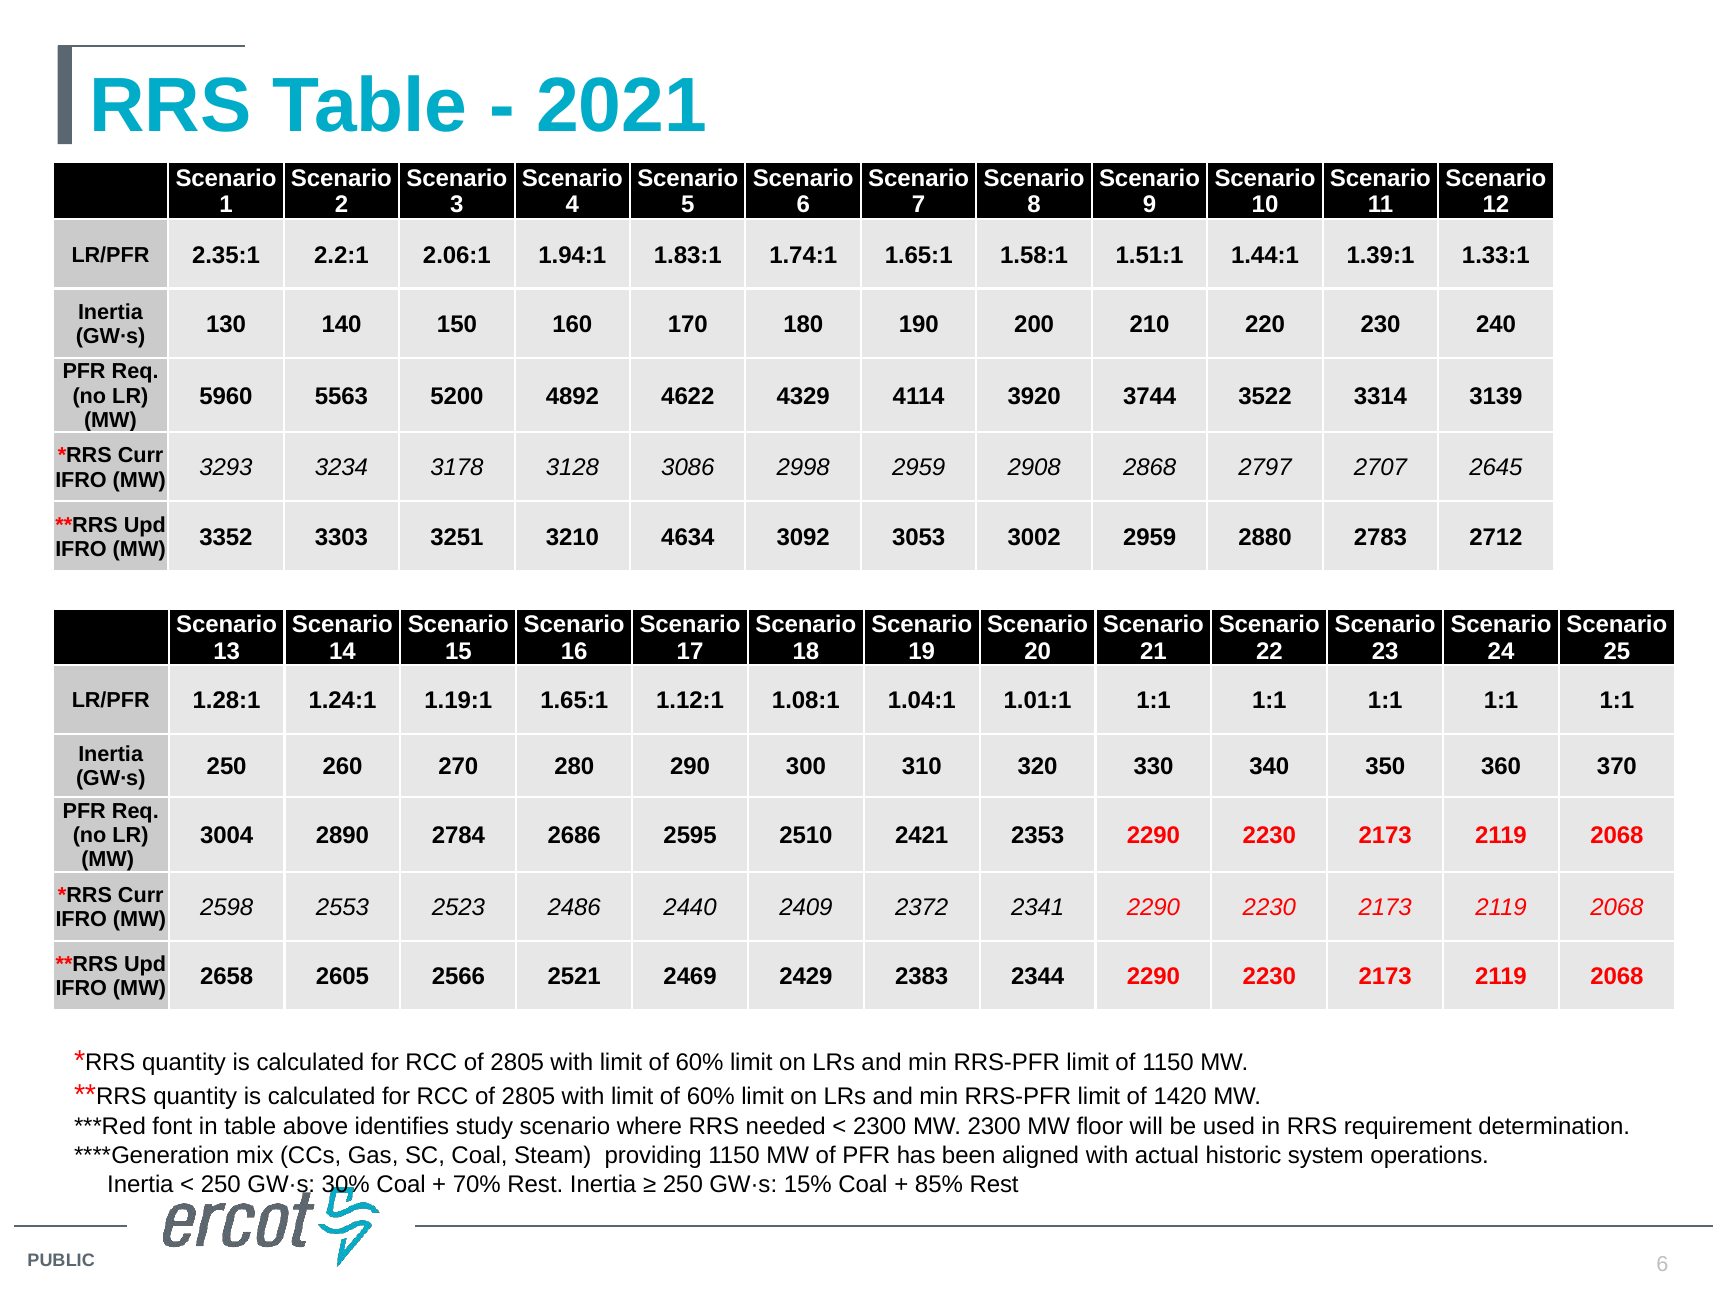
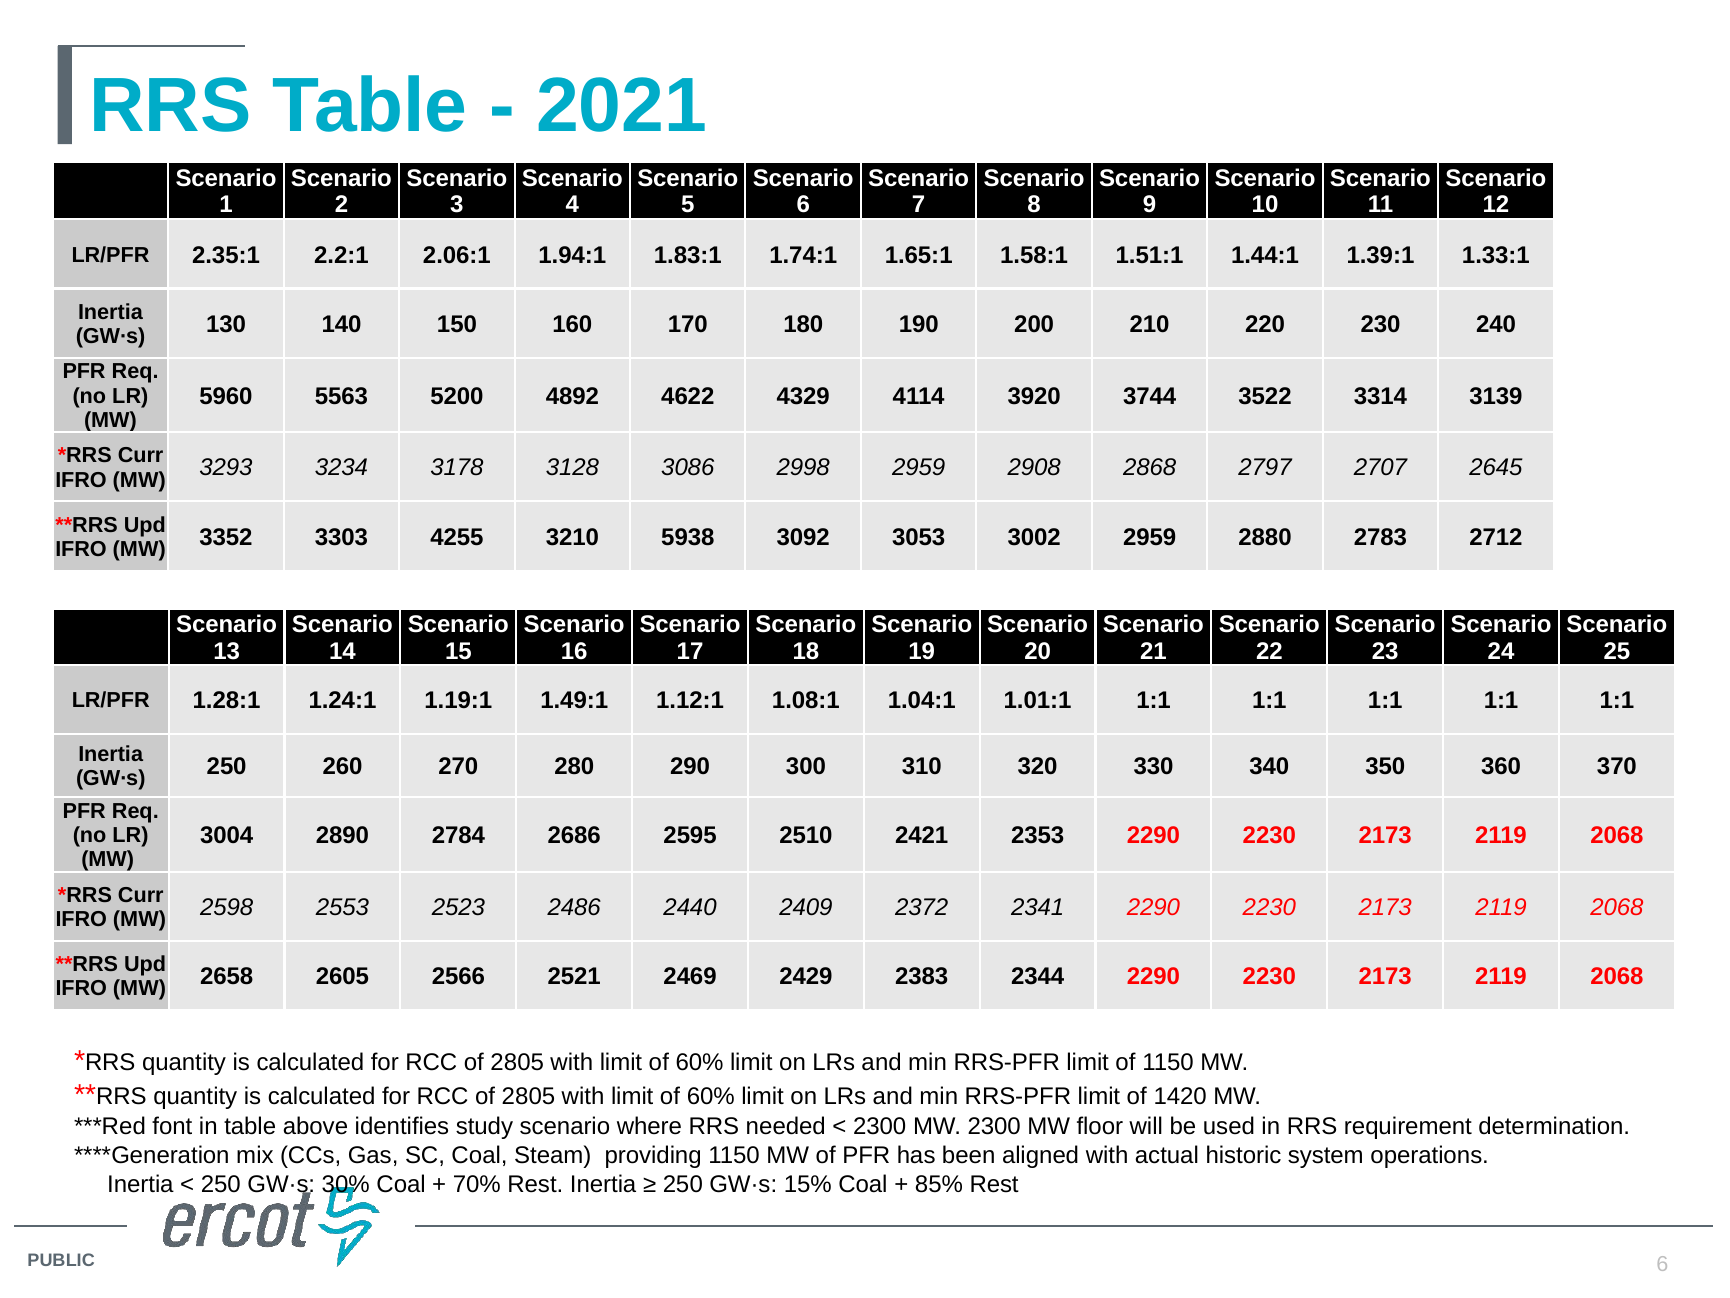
3251: 3251 -> 4255
4634: 4634 -> 5938
1.19:1 1.65:1: 1.65:1 -> 1.49:1
